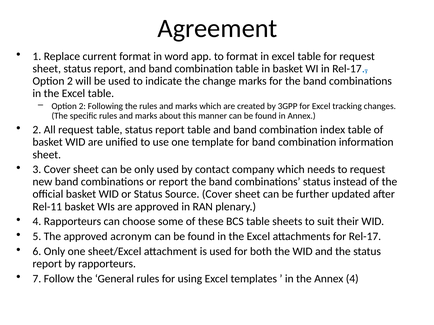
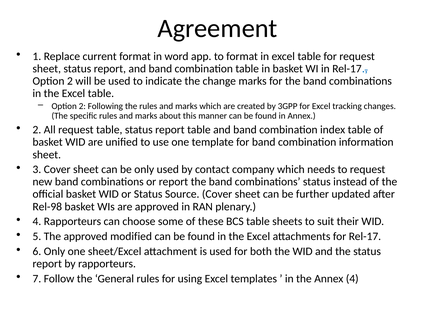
Rel-11: Rel-11 -> Rel-98
acronym: acronym -> modified
